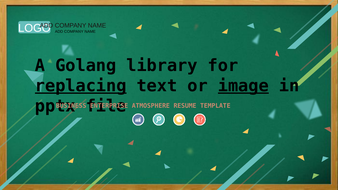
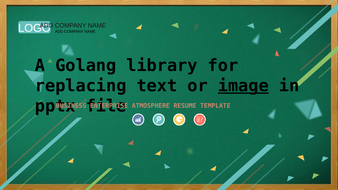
replacing underline: present -> none
